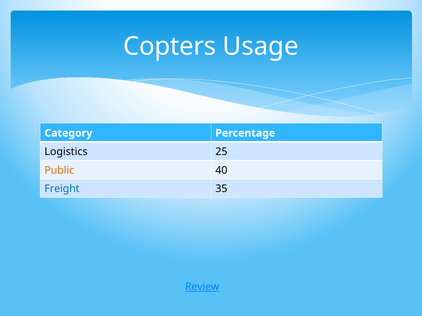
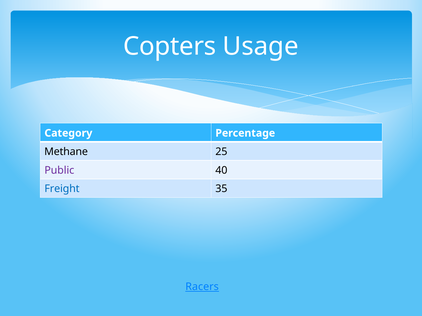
Logistics: Logistics -> Methane
Public colour: orange -> purple
Review: Review -> Racers
